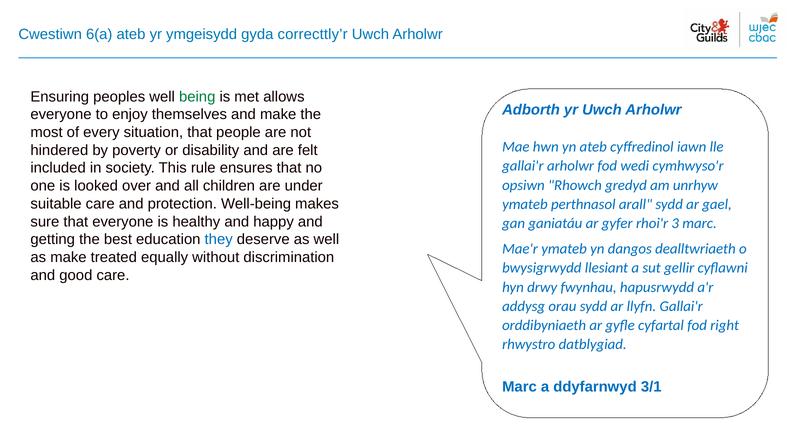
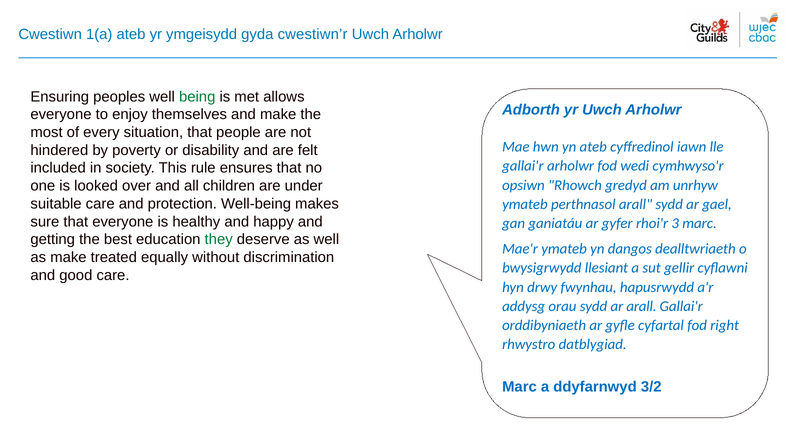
6(a: 6(a -> 1(a
correcttly’r: correcttly’r -> cwestiwn’r
they colour: blue -> green
ar llyfn: llyfn -> arall
3/1: 3/1 -> 3/2
